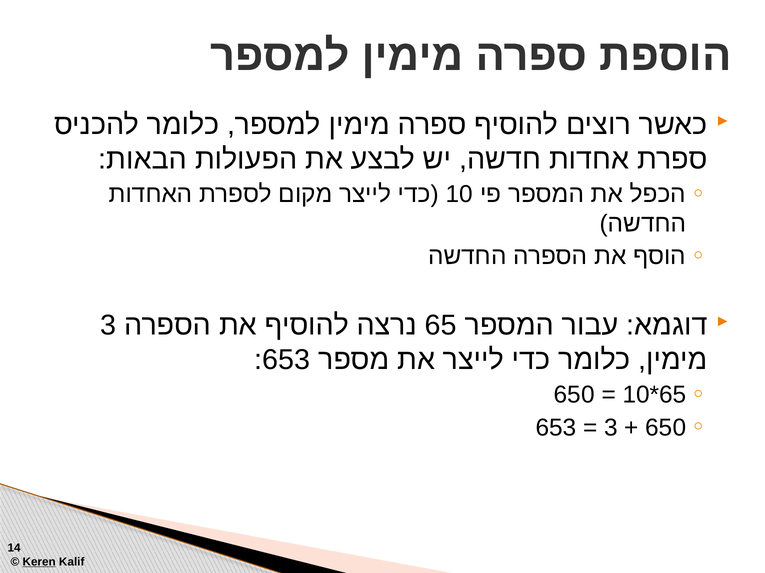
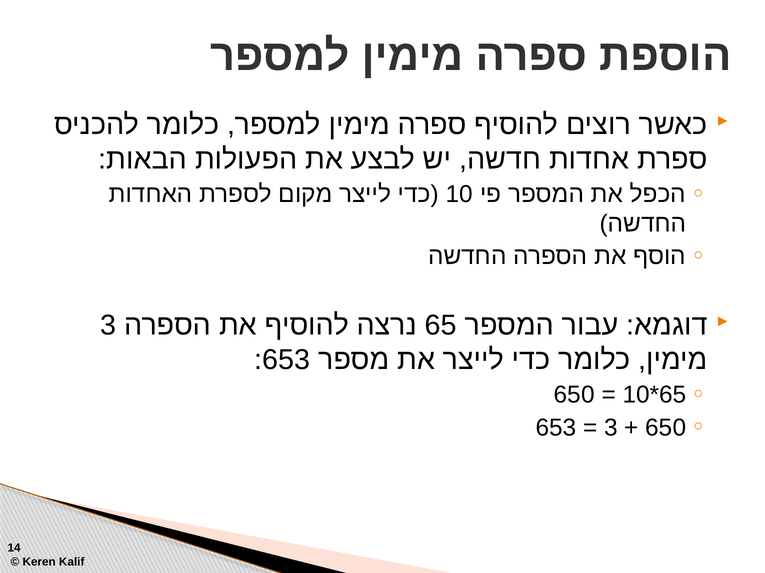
Keren underline: present -> none
